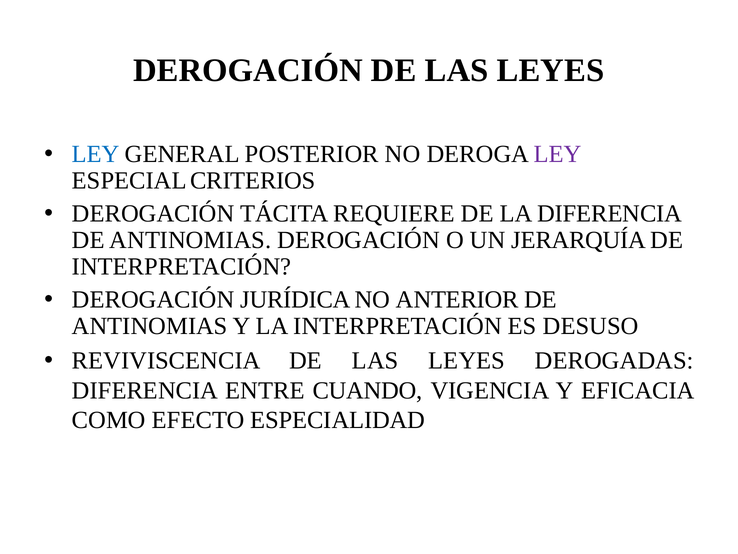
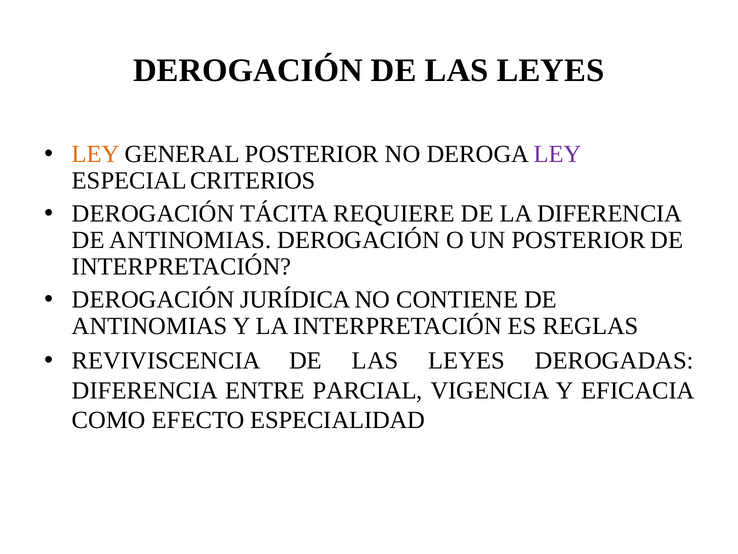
LEY at (96, 154) colour: blue -> orange
UN JERARQUÍA: JERARQUÍA -> POSTERIOR
ANTERIOR: ANTERIOR -> CONTIENE
DESUSO: DESUSO -> REGLAS
CUANDO: CUANDO -> PARCIAL
